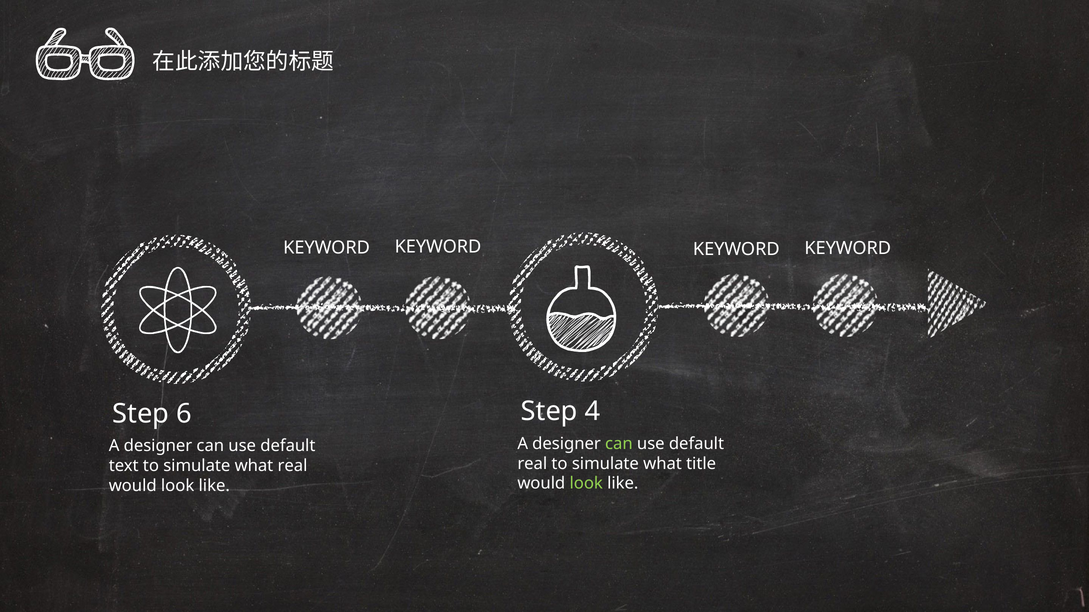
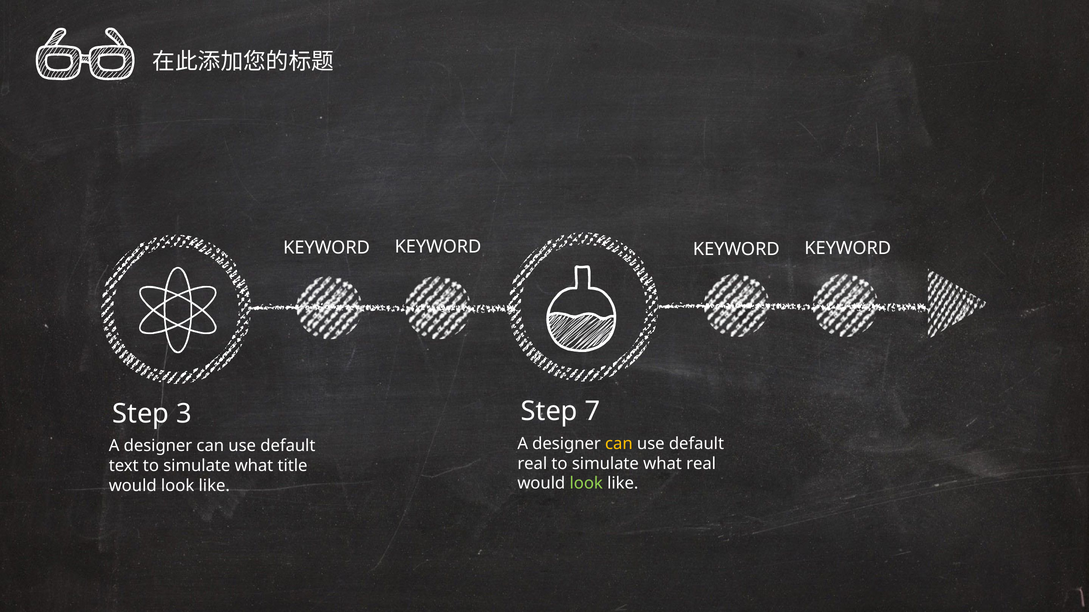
4: 4 -> 7
6: 6 -> 3
can at (619, 444) colour: light green -> yellow
what title: title -> real
what real: real -> title
